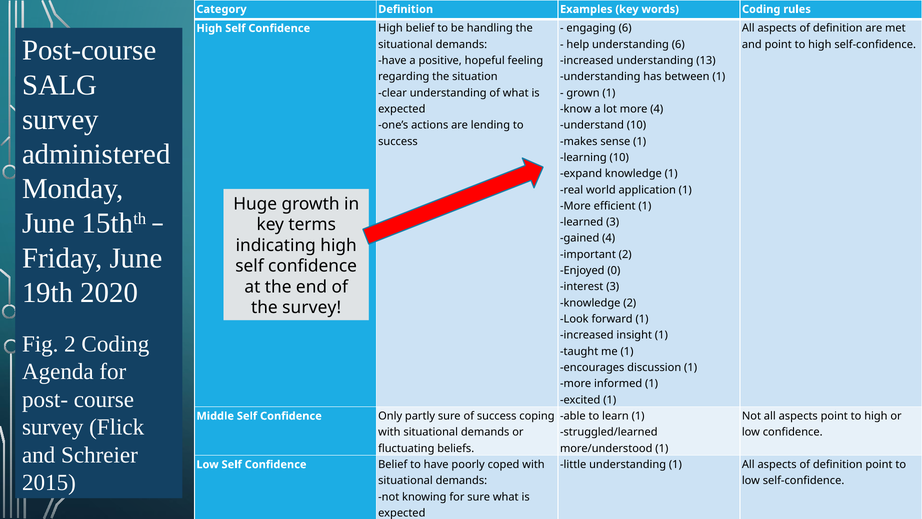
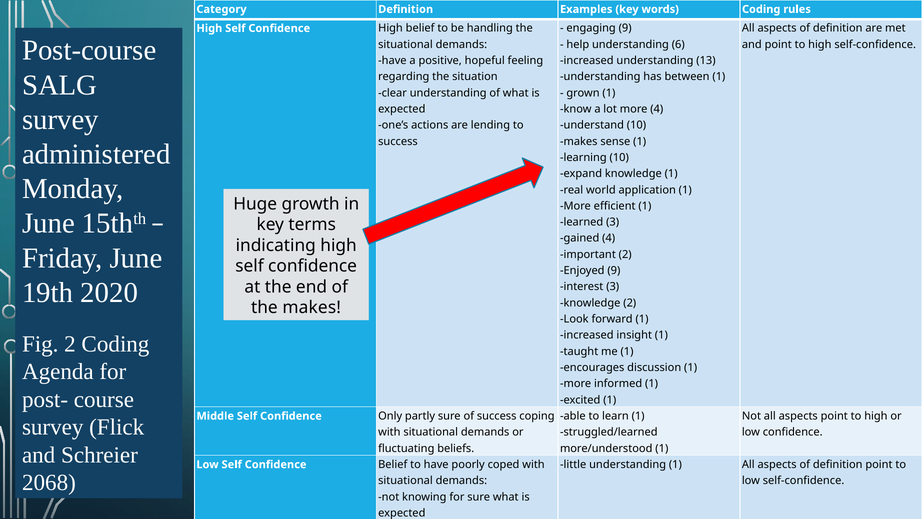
engaging 6: 6 -> 9
Enjoyed 0: 0 -> 9
the survey: survey -> makes
2015: 2015 -> 2068
